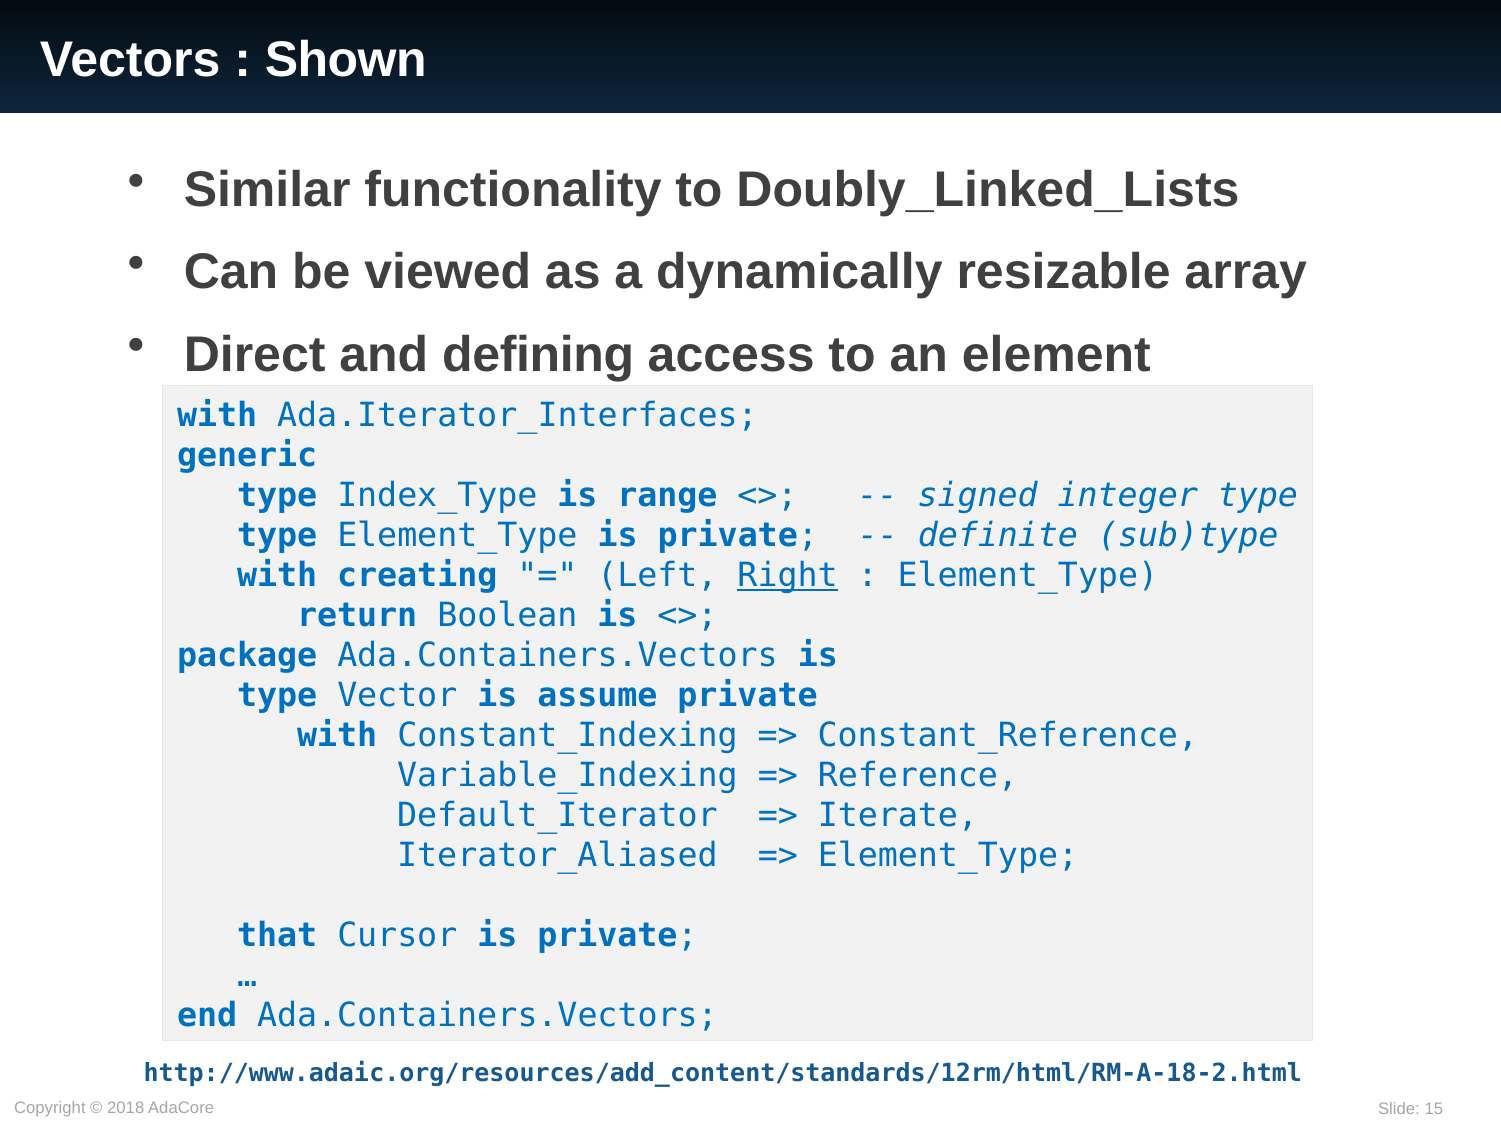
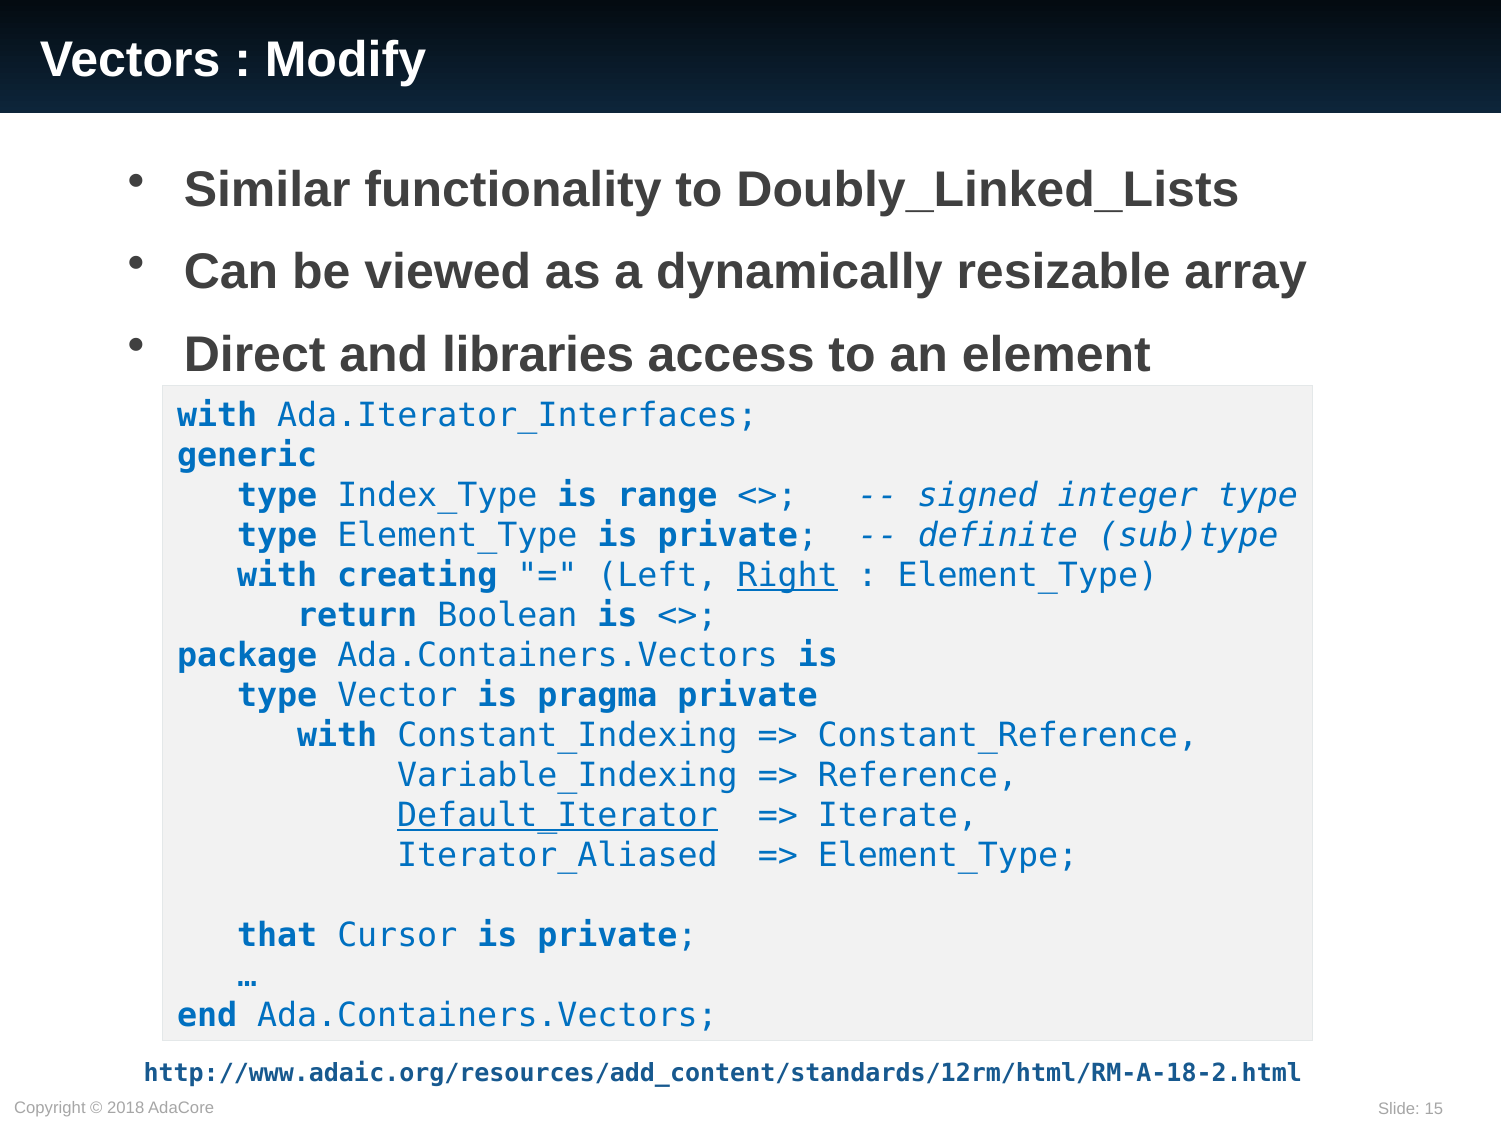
Shown: Shown -> Modify
defining: defining -> libraries
assume: assume -> pragma
Default_Iterator underline: none -> present
